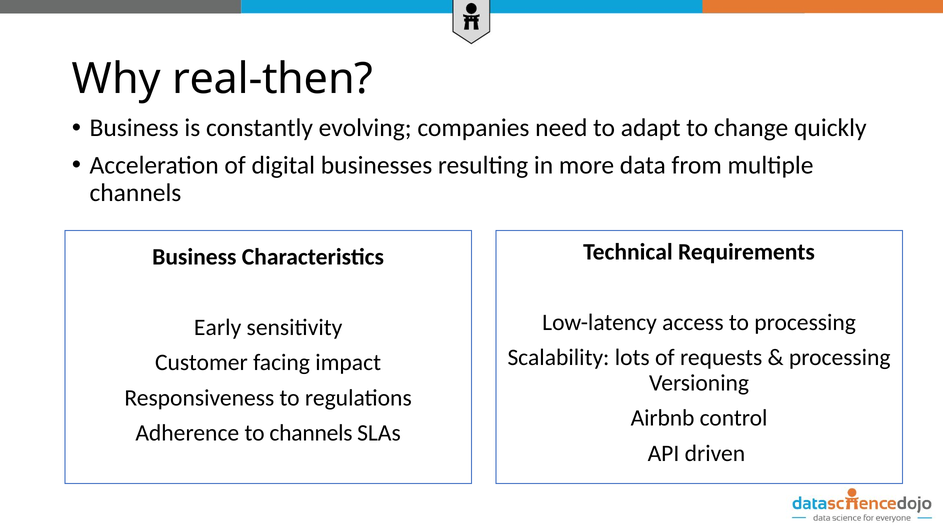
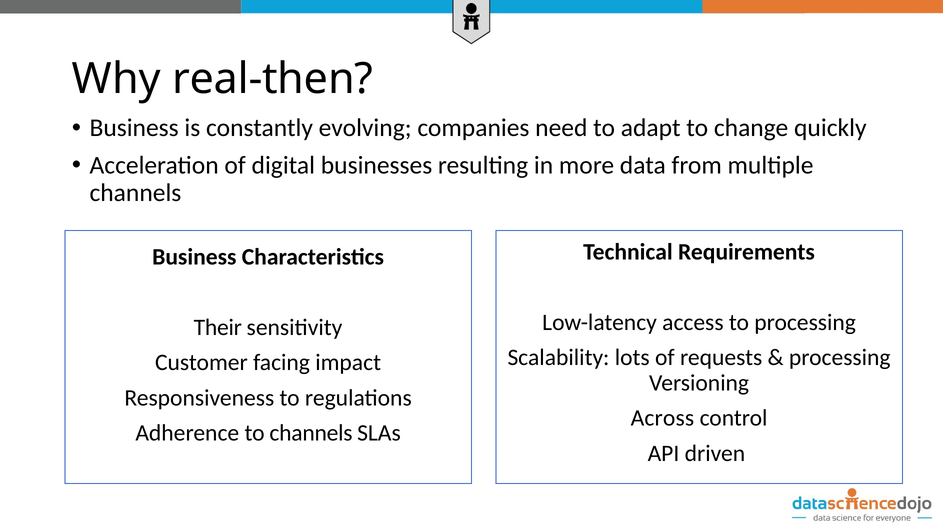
Early: Early -> Their
Airbnb: Airbnb -> Across
